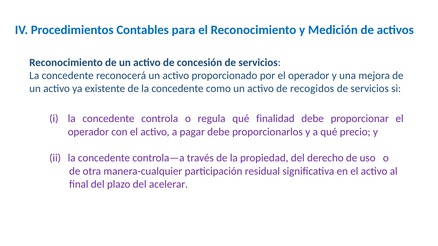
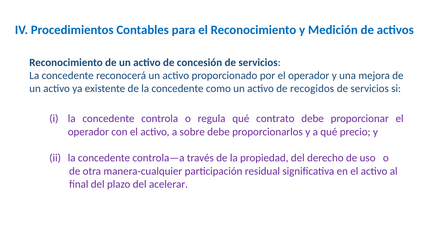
finalidad: finalidad -> contrato
pagar: pagar -> sobre
